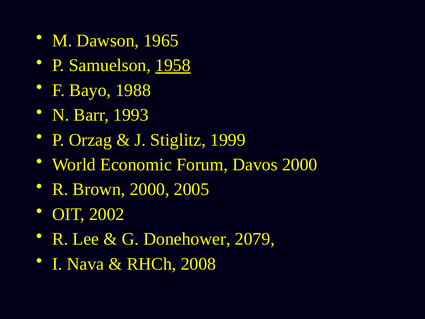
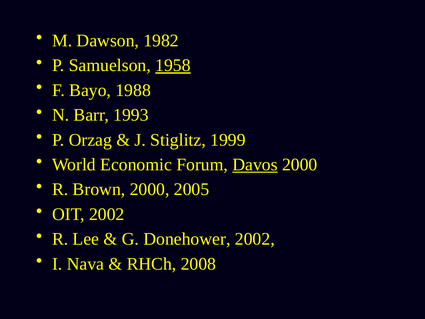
1965: 1965 -> 1982
Davos underline: none -> present
Donehower 2079: 2079 -> 2002
